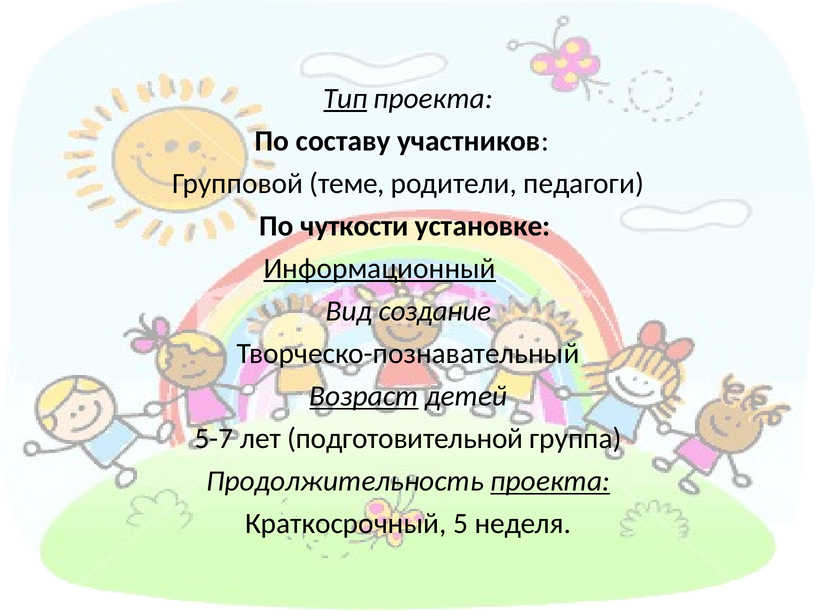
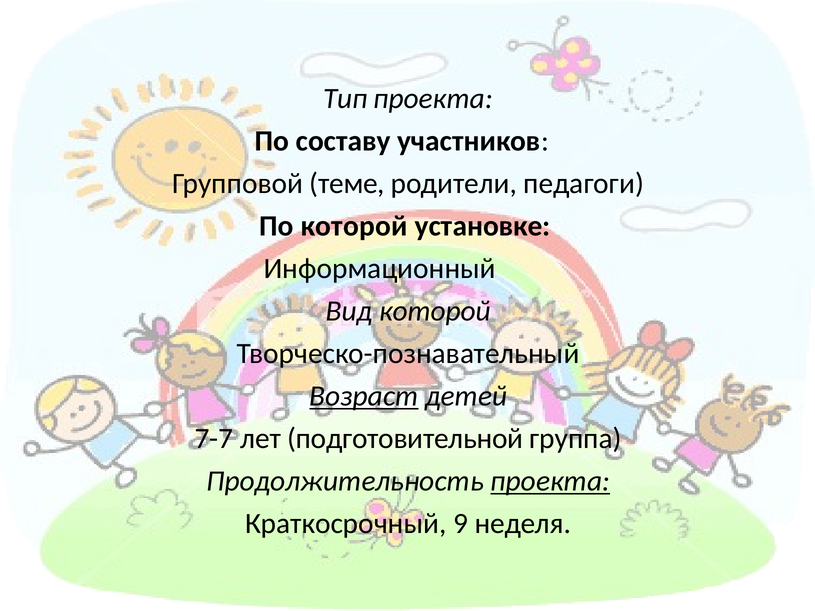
Тип underline: present -> none
По чуткости: чуткости -> которой
Информационный underline: present -> none
Вид создание: создание -> которой
5-7: 5-7 -> 7-7
5: 5 -> 9
